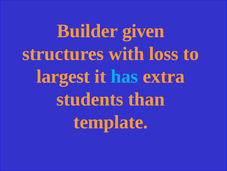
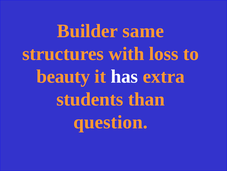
given: given -> same
largest: largest -> beauty
has colour: light blue -> white
template: template -> question
